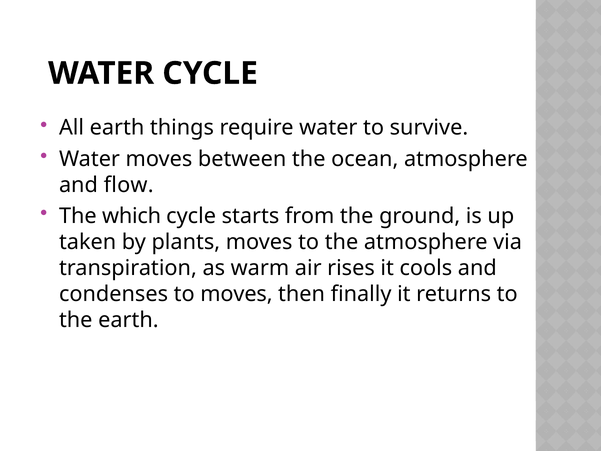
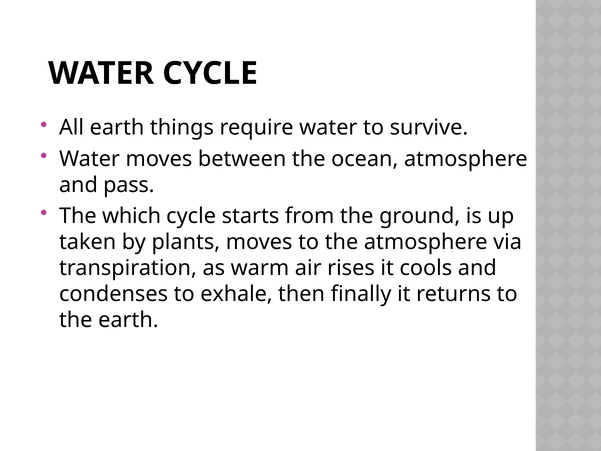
flow: flow -> pass
to moves: moves -> exhale
